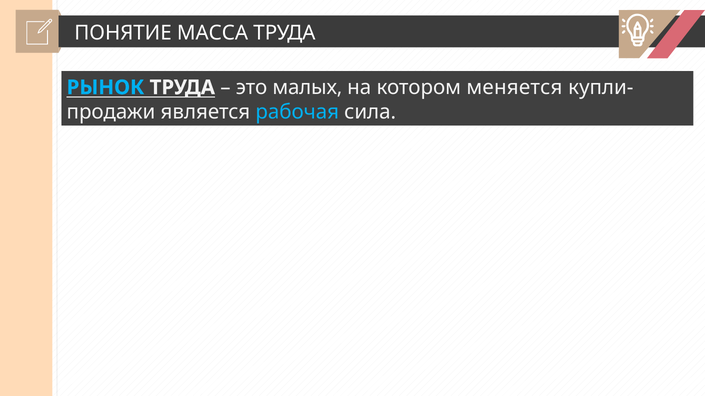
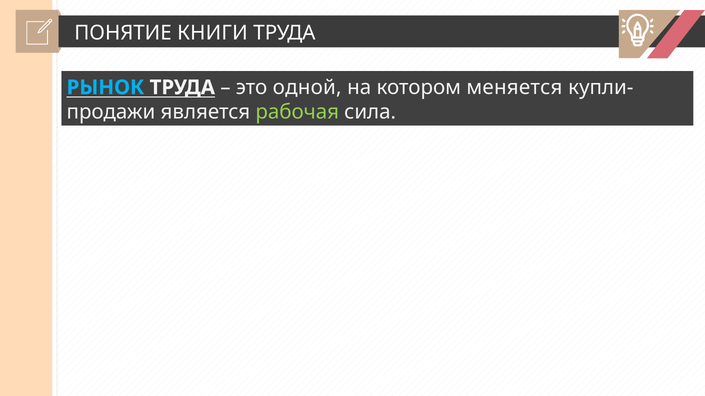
МАССА: МАССА -> КНИГИ
малых: малых -> одной
рабочая colour: light blue -> light green
